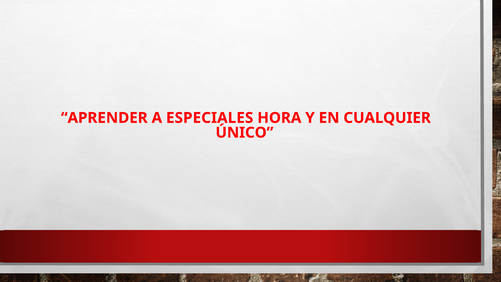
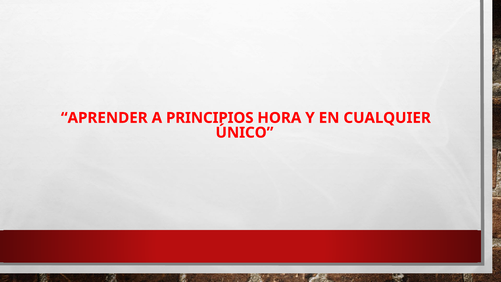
ESPECIALES: ESPECIALES -> PRINCIPIOS
